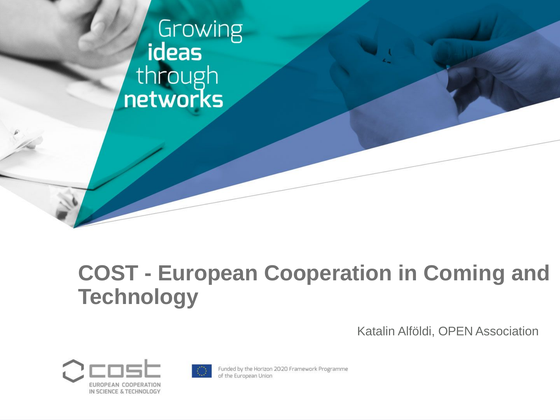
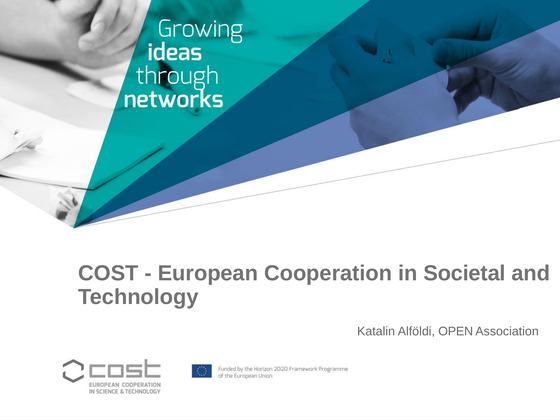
Coming: Coming -> Societal
